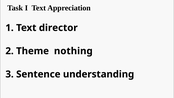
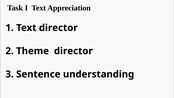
Theme nothing: nothing -> director
